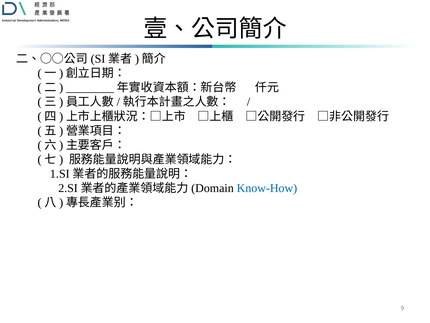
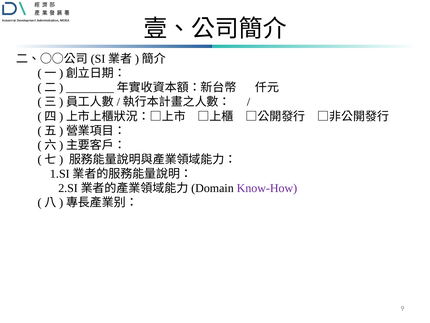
Know-How colour: blue -> purple
